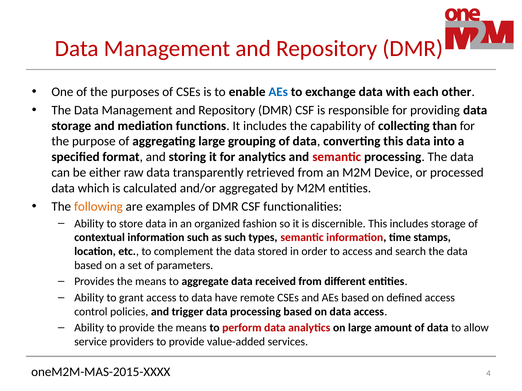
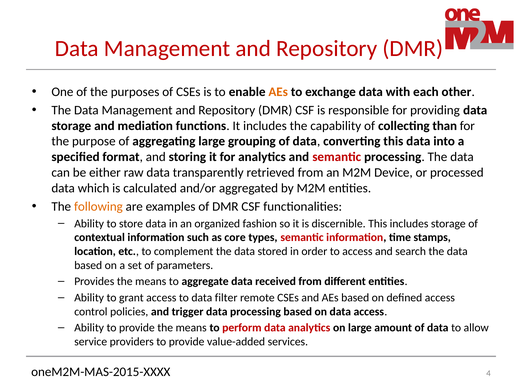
AEs at (278, 92) colour: blue -> orange
as such: such -> core
have: have -> filter
